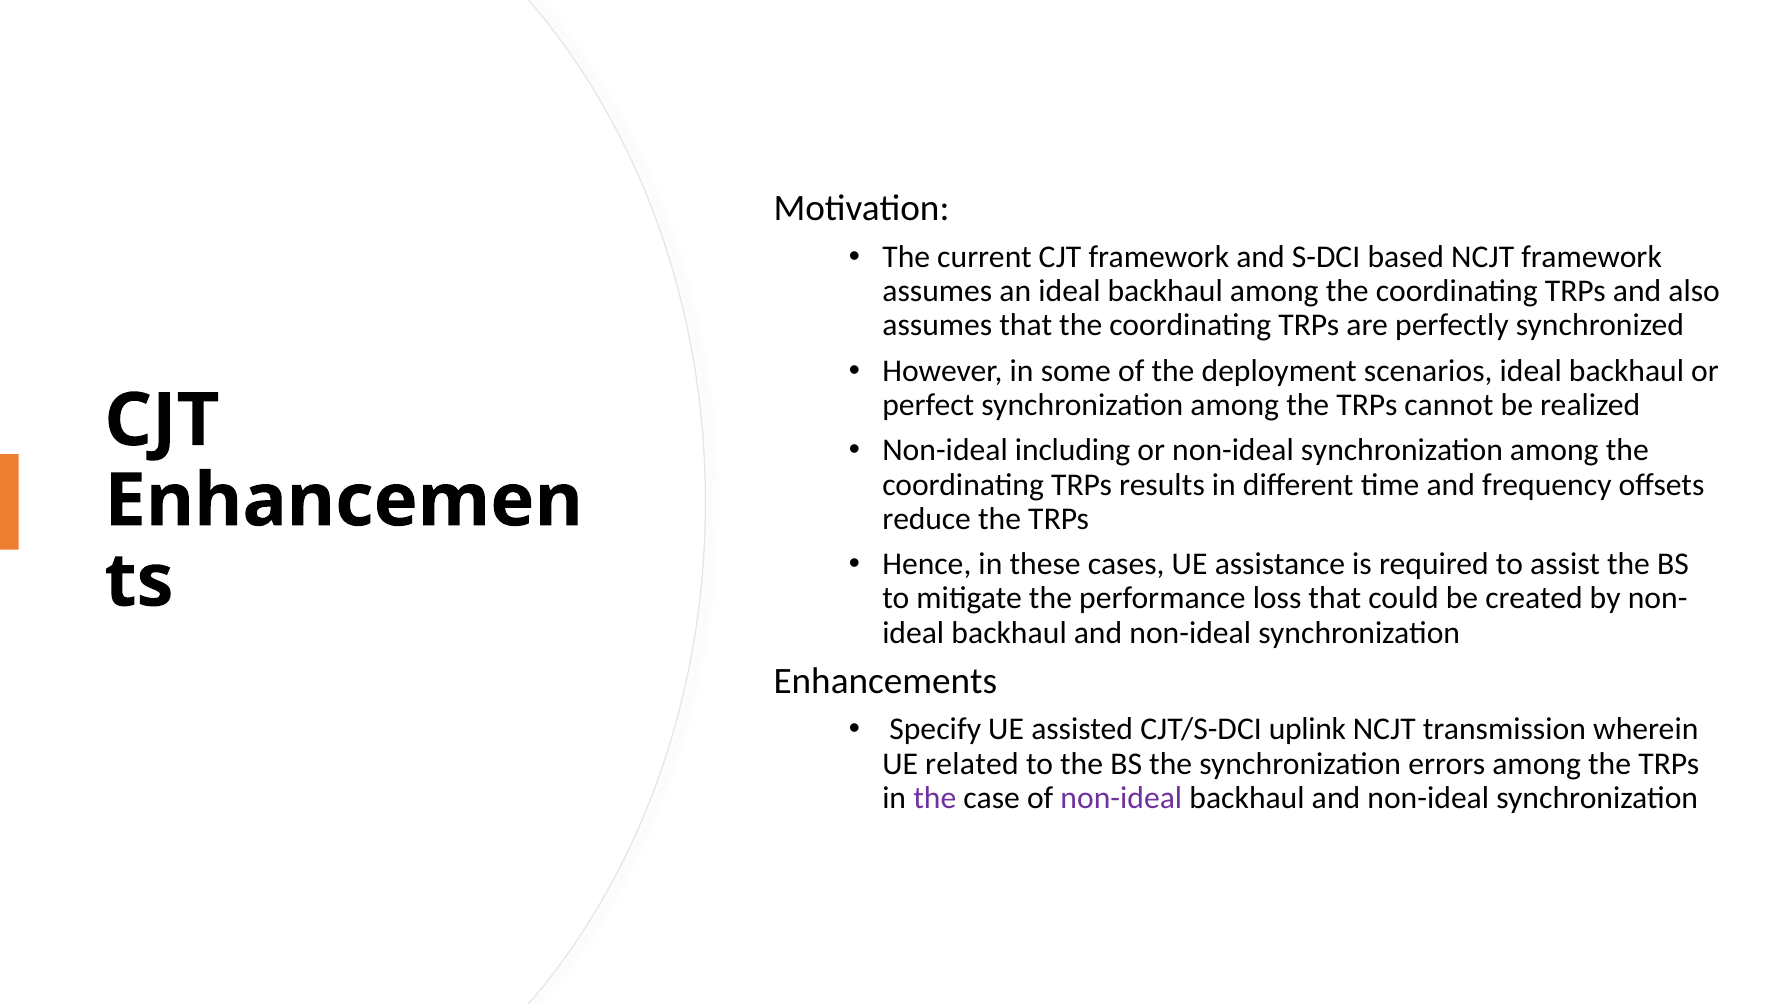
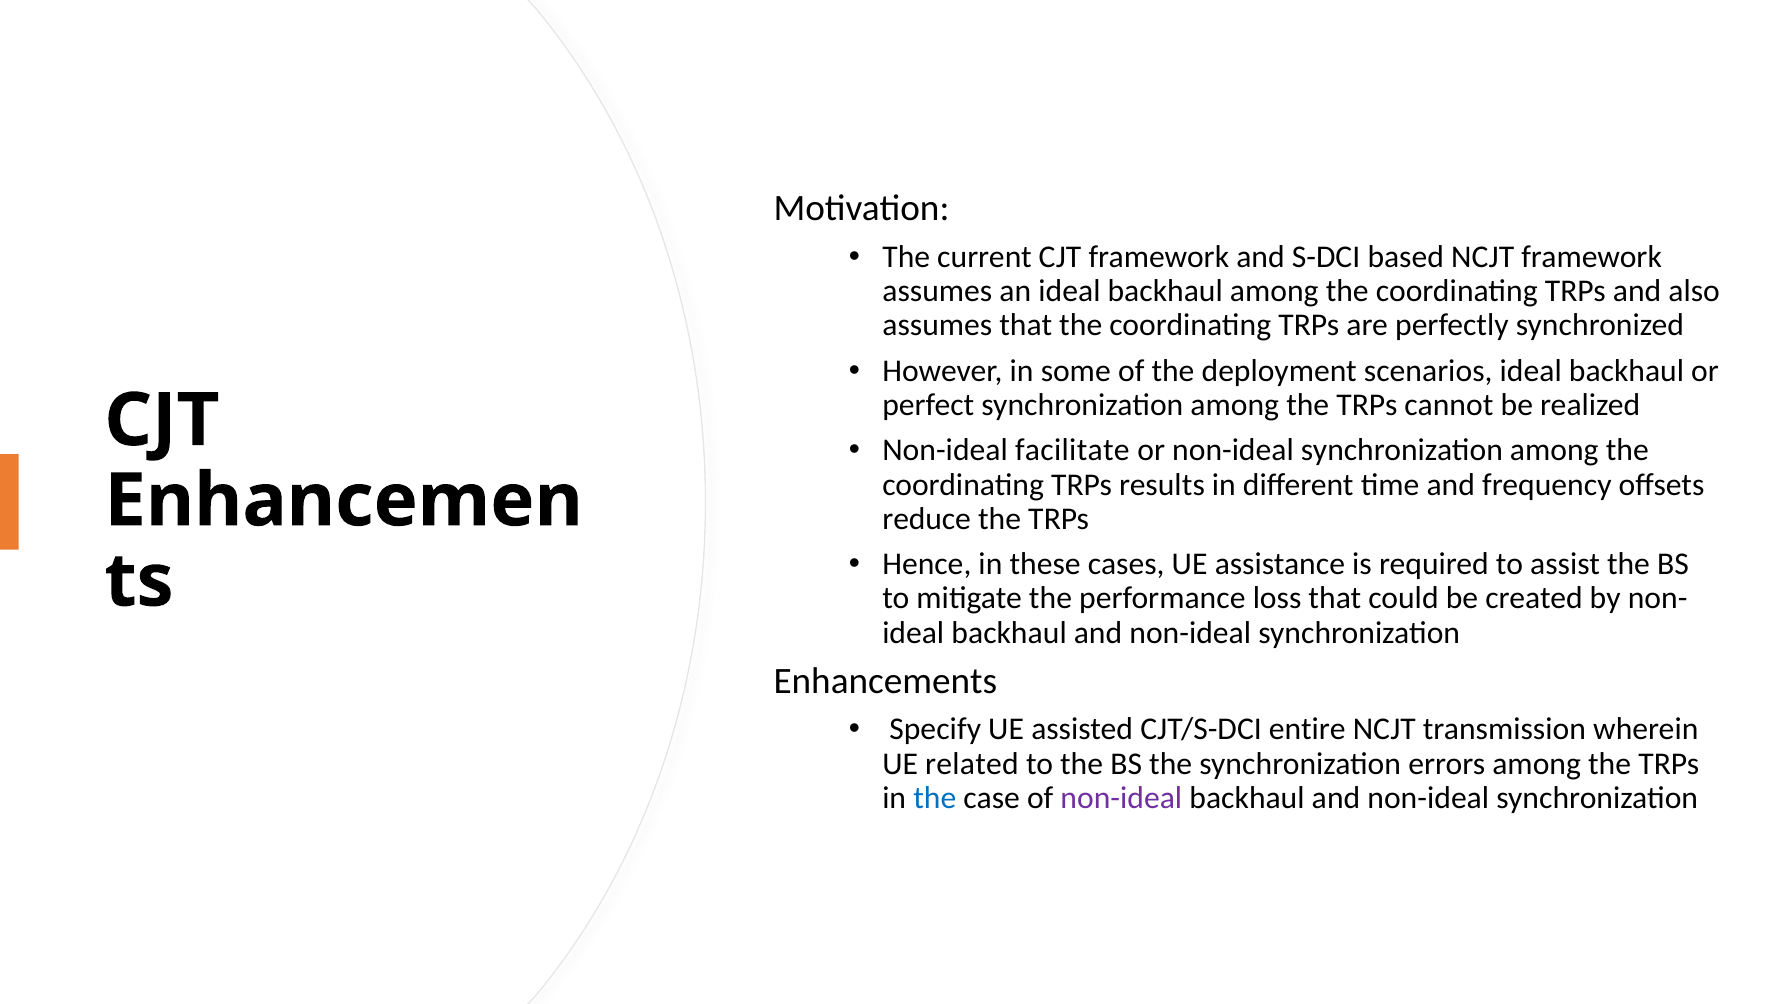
including: including -> facilitate
uplink: uplink -> entire
the at (935, 798) colour: purple -> blue
